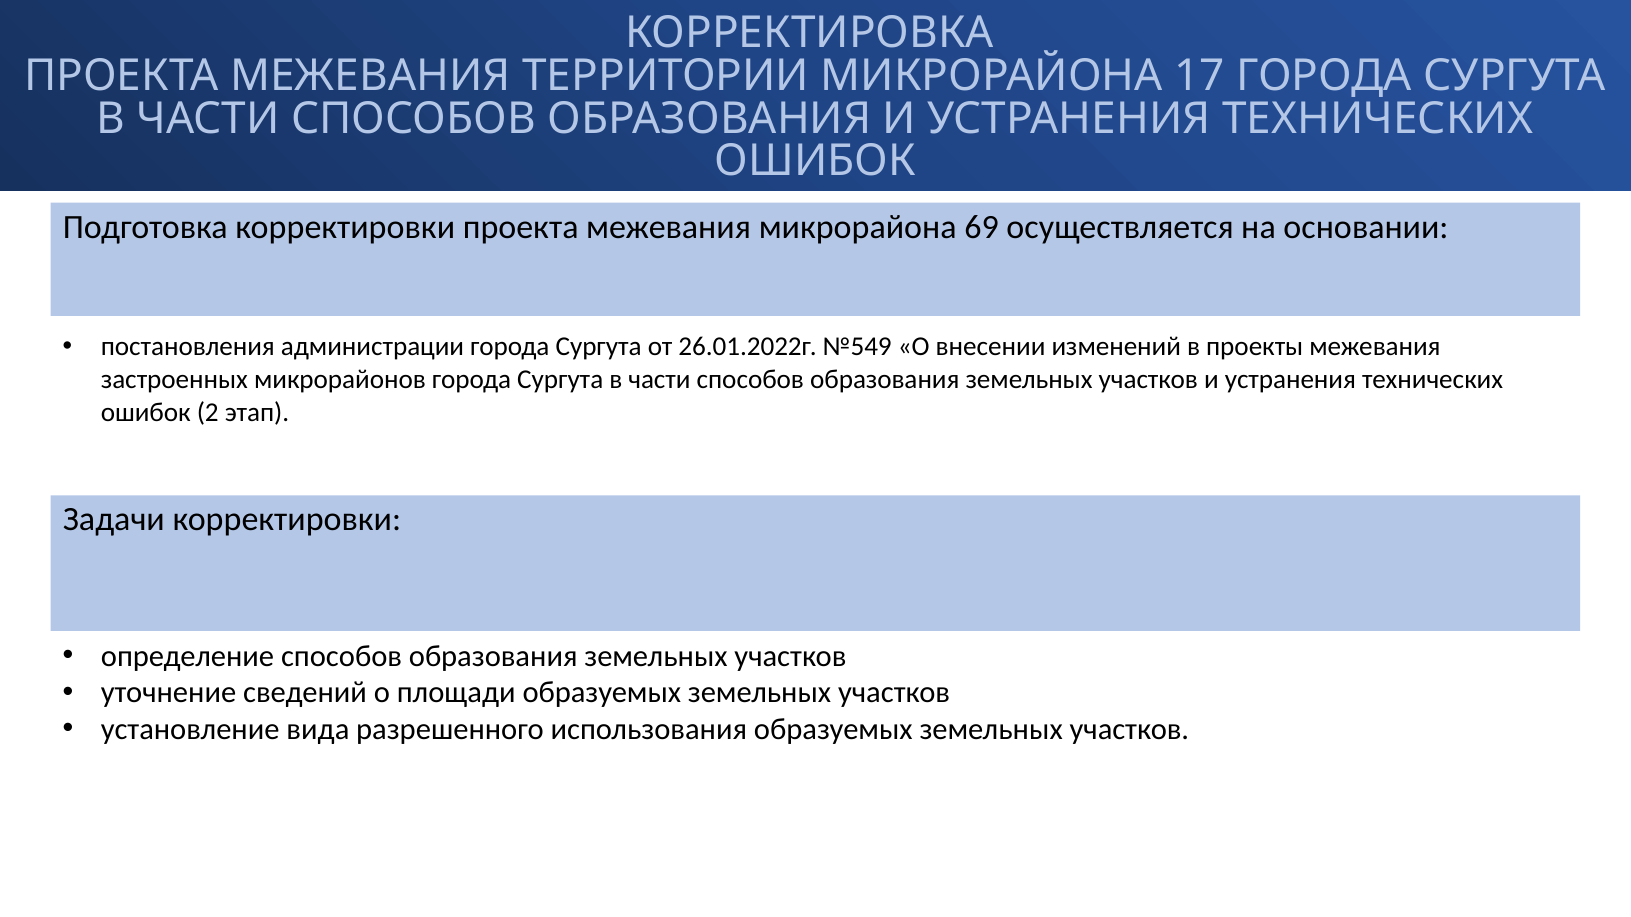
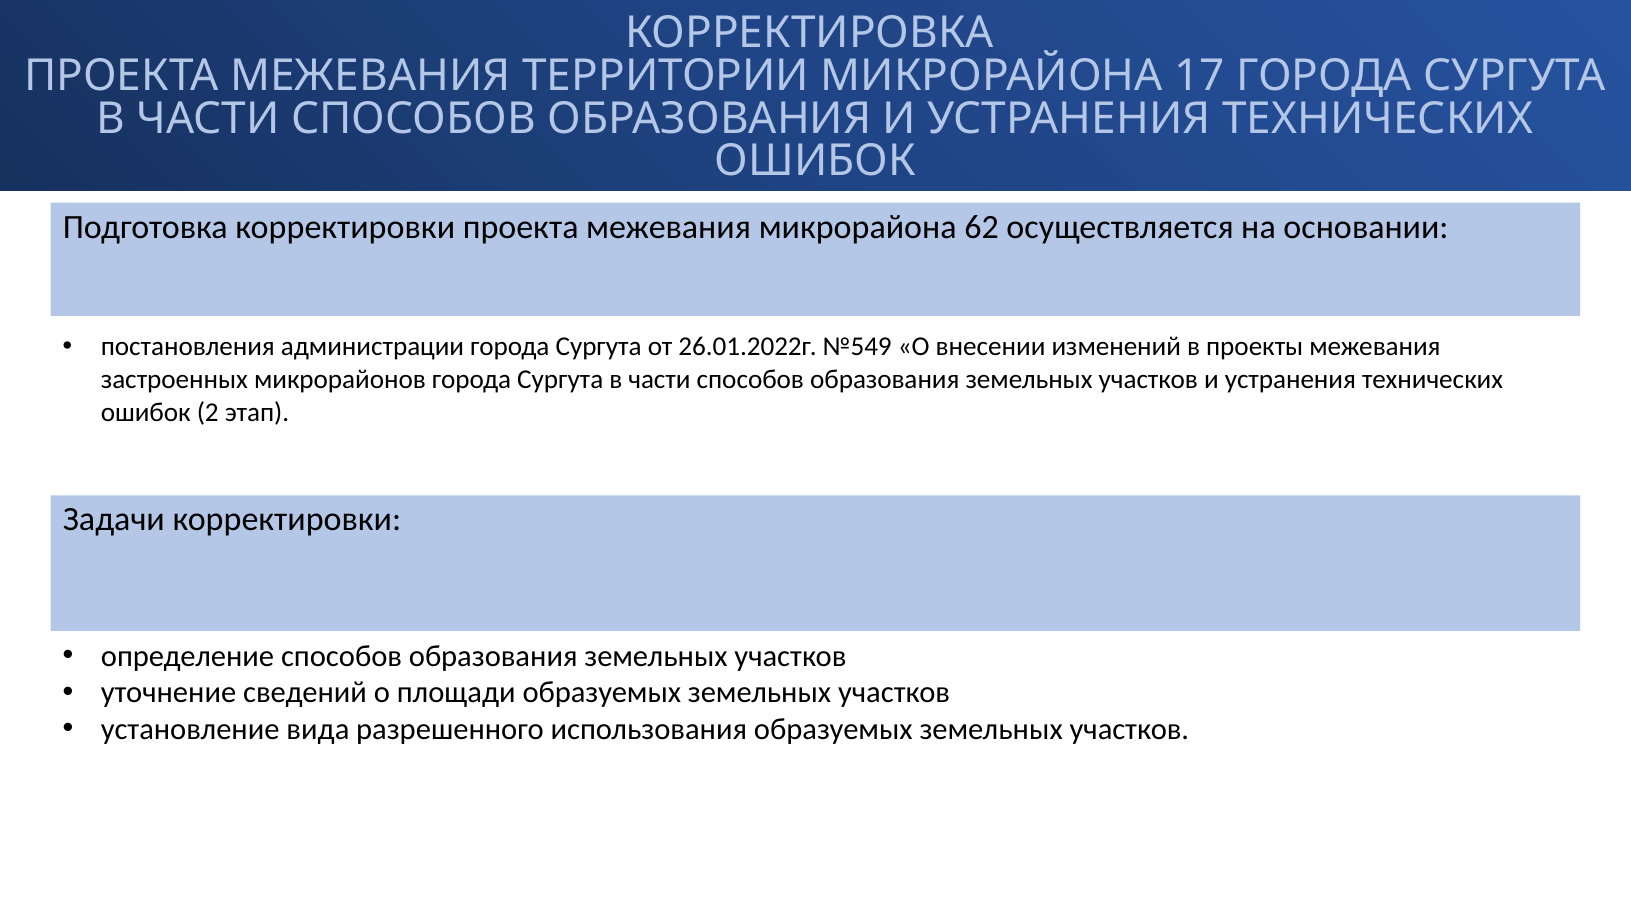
69: 69 -> 62
